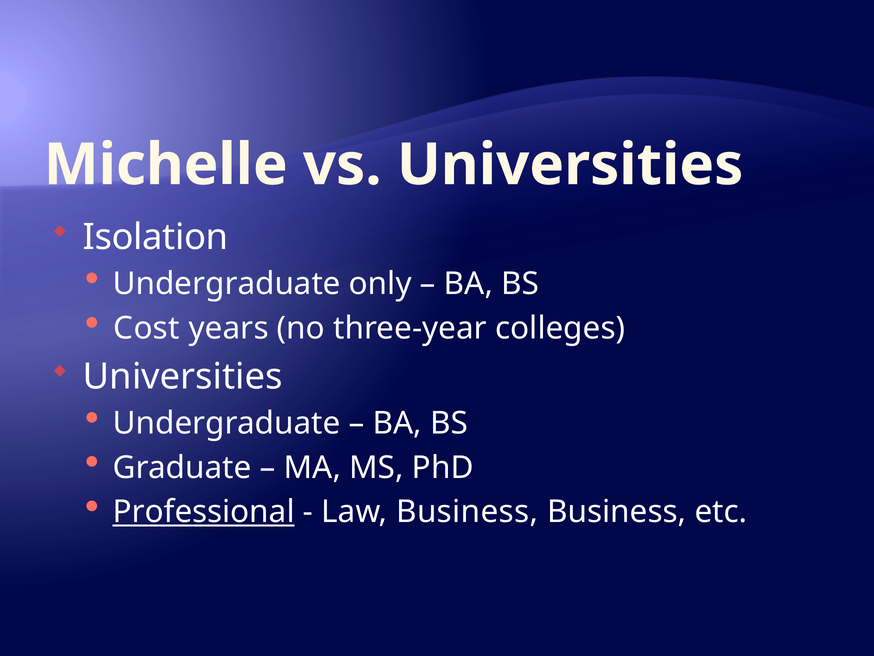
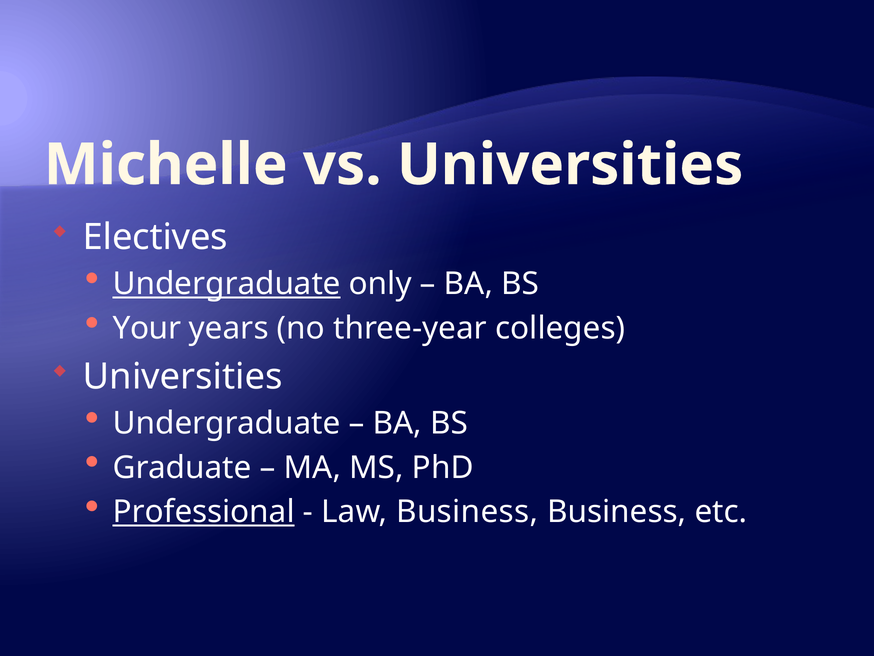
Isolation: Isolation -> Electives
Undergraduate at (227, 284) underline: none -> present
Cost: Cost -> Your
